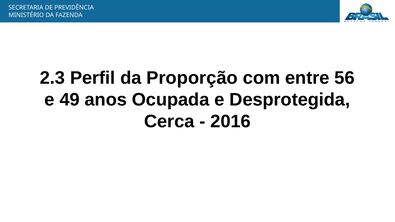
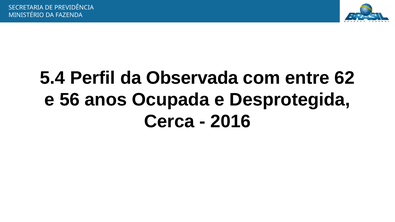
2.3: 2.3 -> 5.4
Proporção: Proporção -> Observada
56: 56 -> 62
49: 49 -> 56
